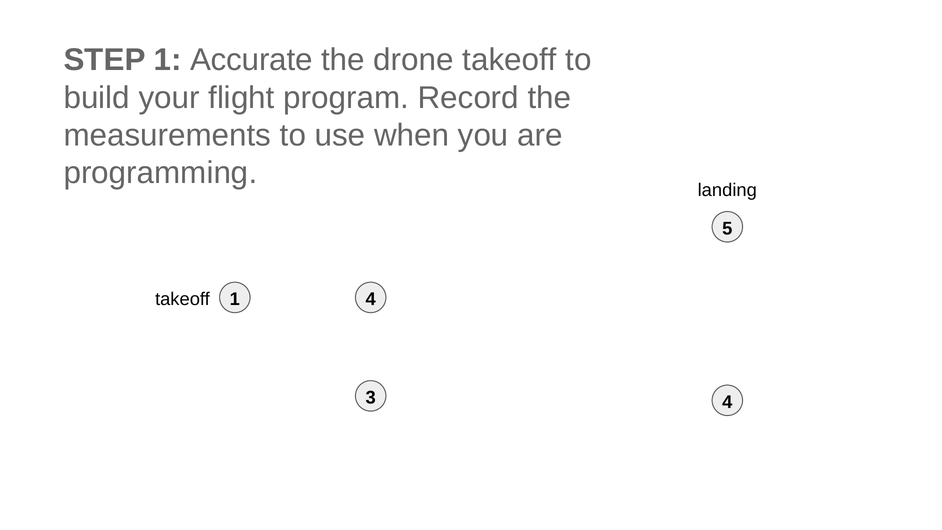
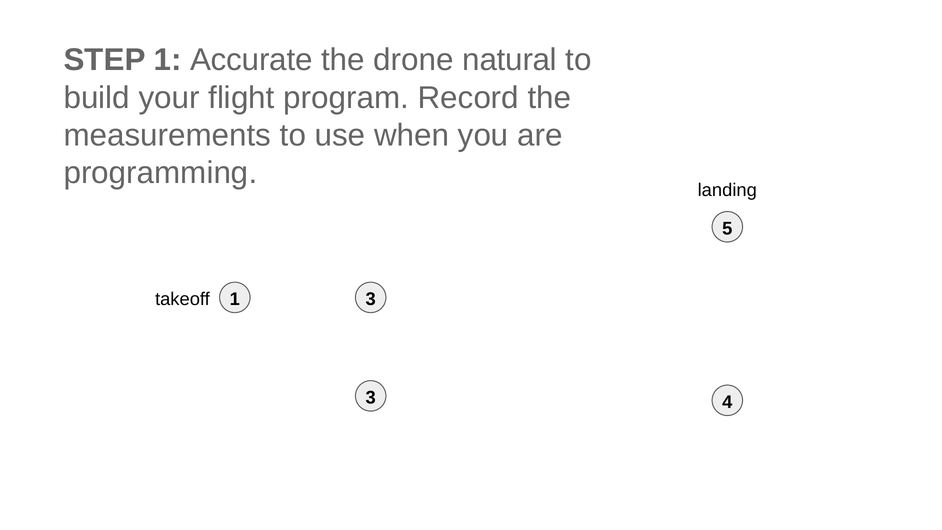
drone takeoff: takeoff -> natural
1 4: 4 -> 3
